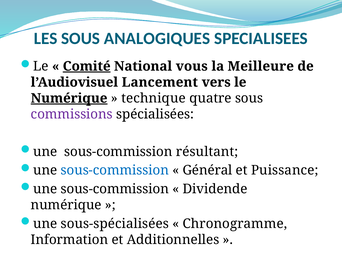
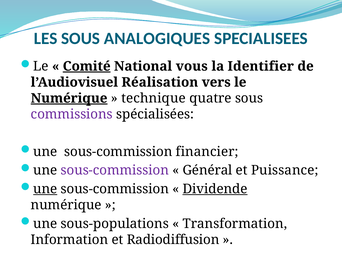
Meilleure: Meilleure -> Identifier
Lancement: Lancement -> Réalisation
résultant: résultant -> financier
sous-commission at (115, 170) colour: blue -> purple
une at (45, 189) underline: none -> present
Dividende underline: none -> present
sous-spécialisées: sous-spécialisées -> sous-populations
Chronogramme: Chronogramme -> Transformation
Additionnelles: Additionnelles -> Radiodiffusion
